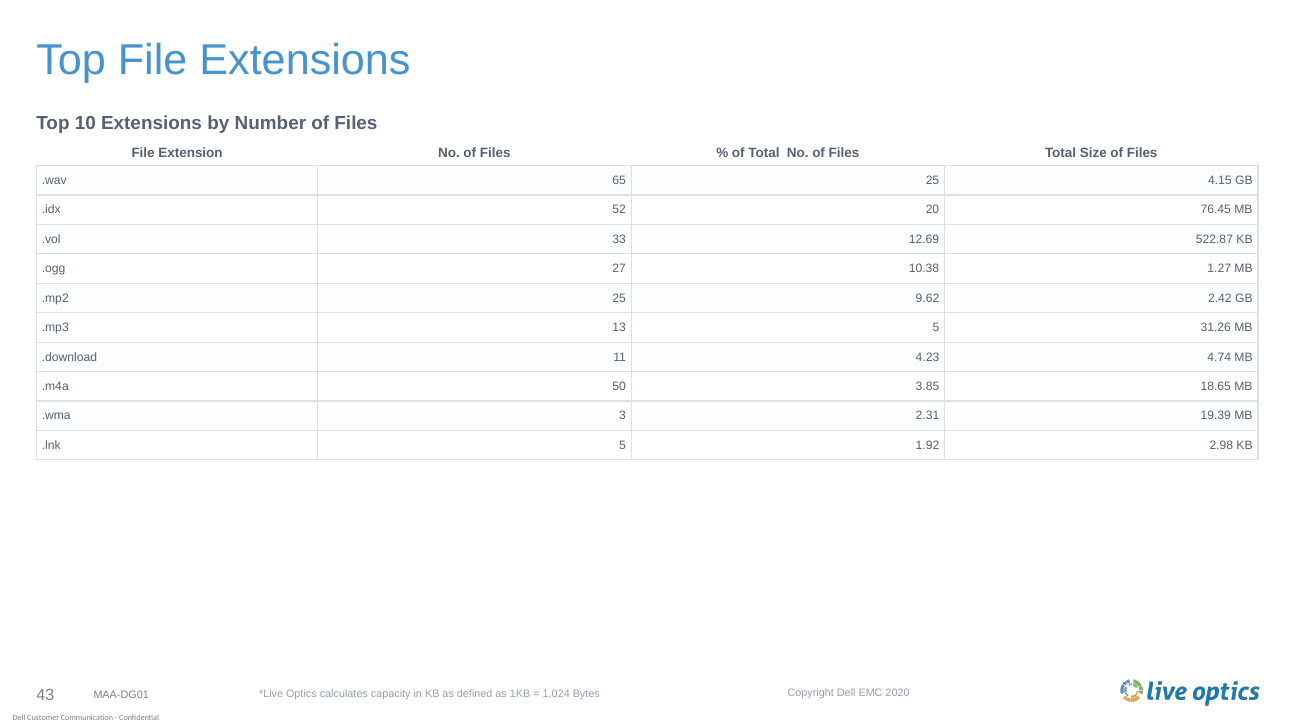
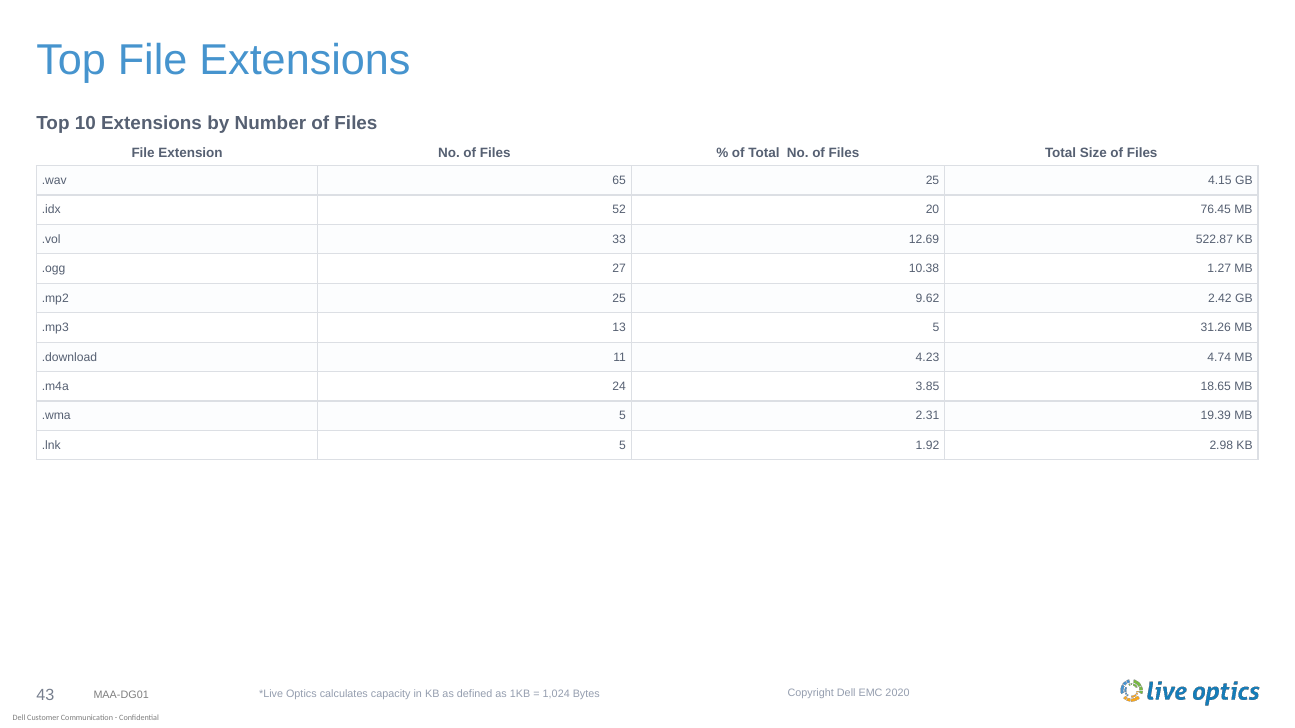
50: 50 -> 24
.wma 3: 3 -> 5
